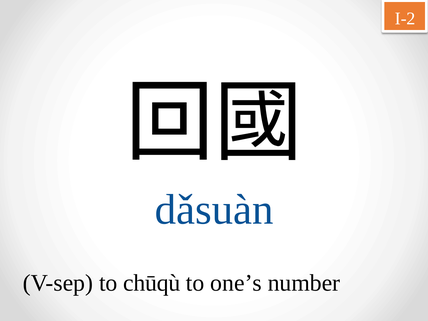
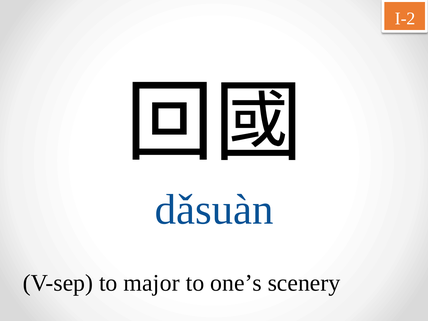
chūqù: chūqù -> major
number: number -> scenery
